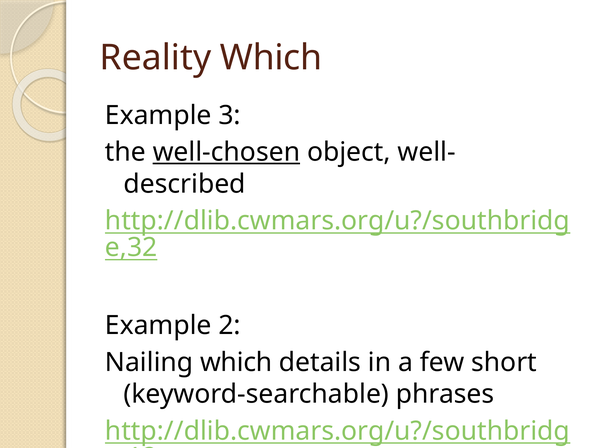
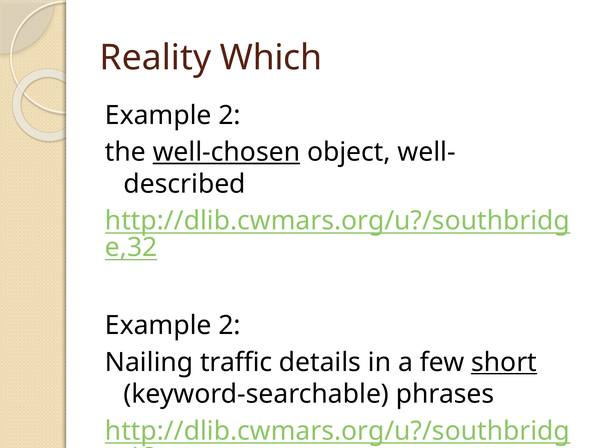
3 at (230, 115): 3 -> 2
Nailing which: which -> traffic
short underline: none -> present
